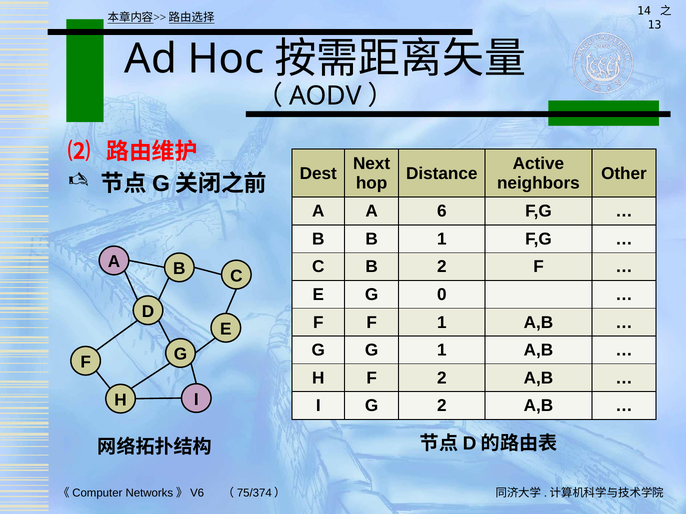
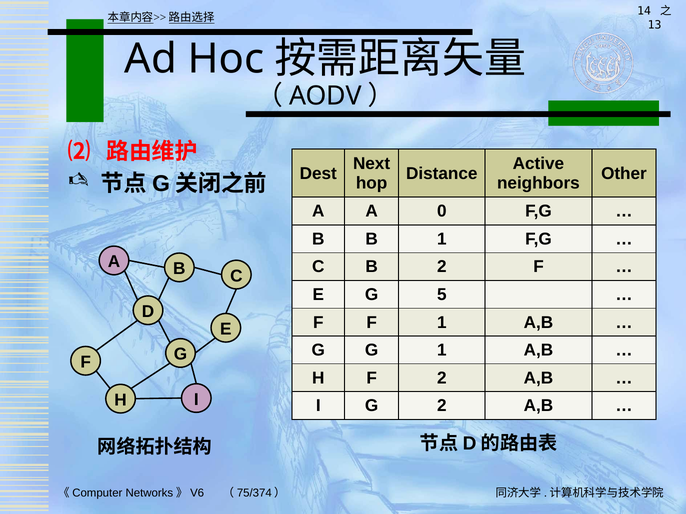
6: 6 -> 0
0: 0 -> 5
